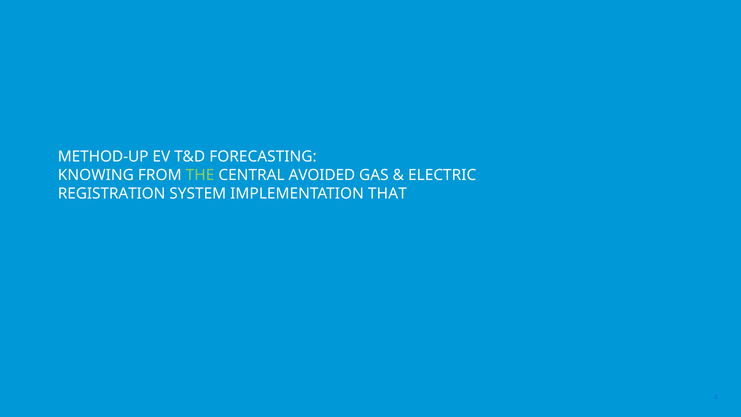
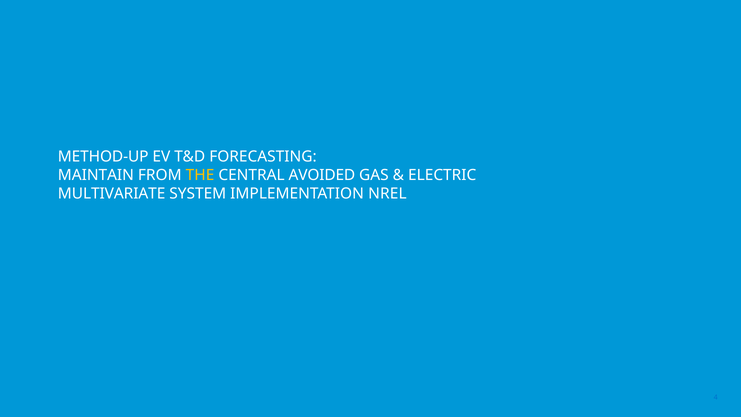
KNOWING: KNOWING -> MAINTAIN
THE colour: light green -> yellow
REGISTRATION: REGISTRATION -> MULTIVARIATE
THAT: THAT -> NREL
